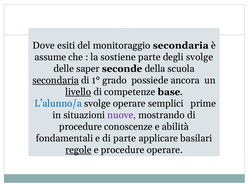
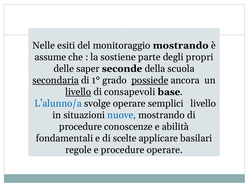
Dove: Dove -> Nelle
monitoraggio secondaria: secondaria -> mostrando
degli svolge: svolge -> propri
possiede underline: none -> present
competenze: competenze -> consapevoli
semplici prime: prime -> livello
nuove colour: purple -> blue
di parte: parte -> scelte
regole underline: present -> none
